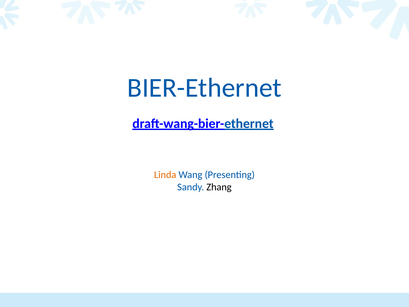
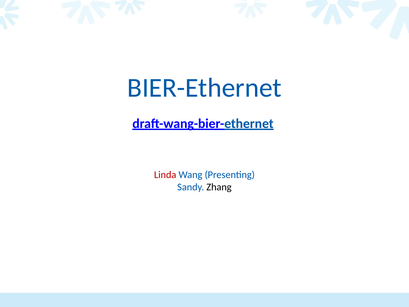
Linda colour: orange -> red
